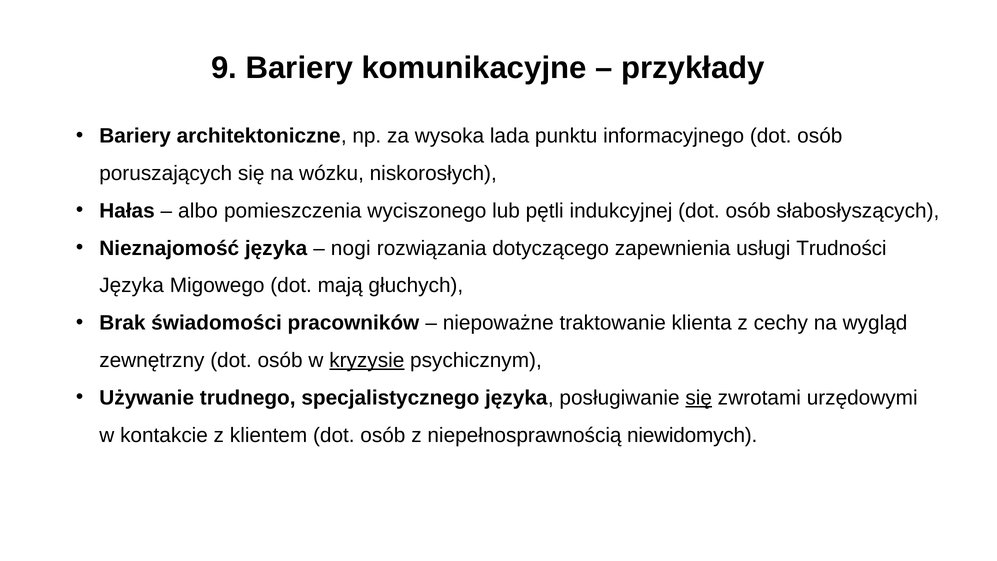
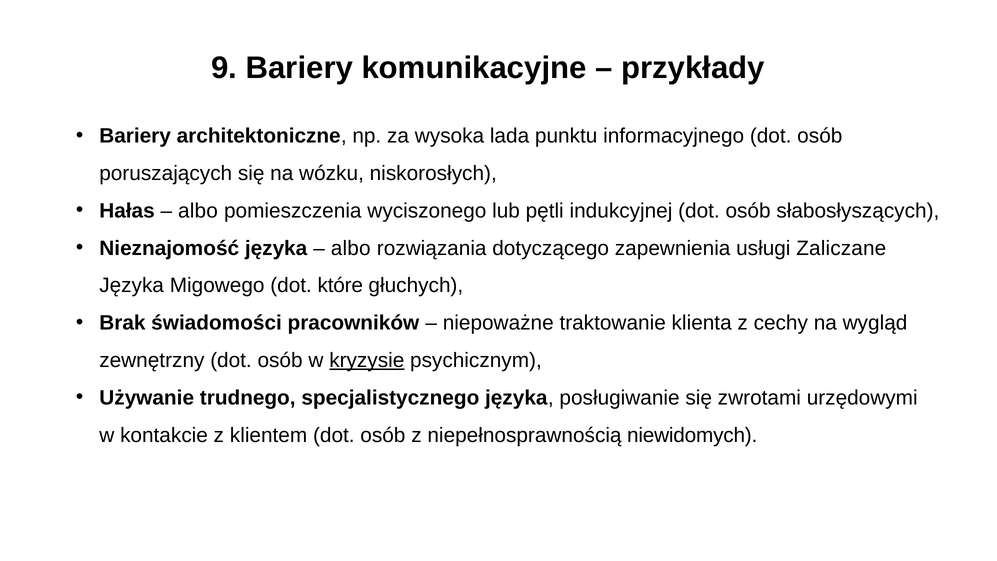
nogi at (351, 248): nogi -> albo
Trudności: Trudności -> Zaliczane
mają: mają -> które
się at (699, 398) underline: present -> none
